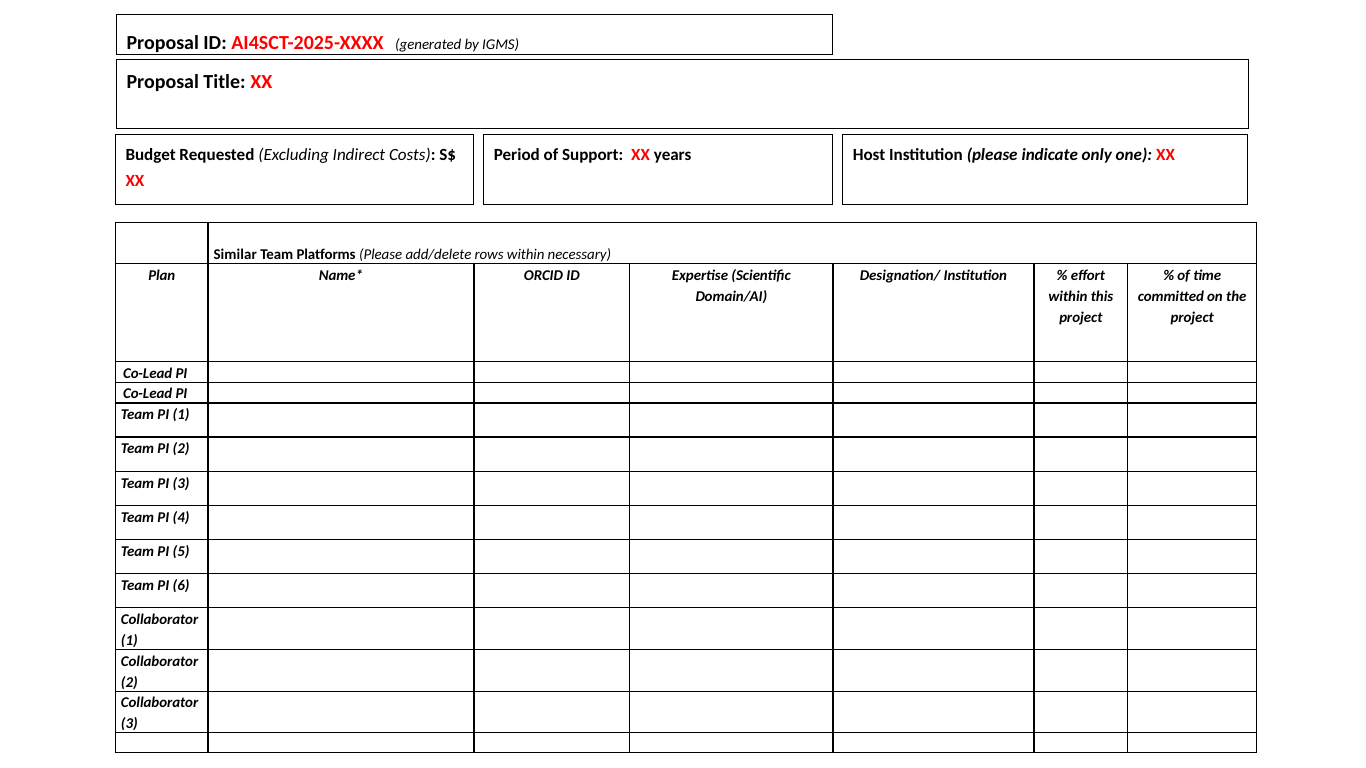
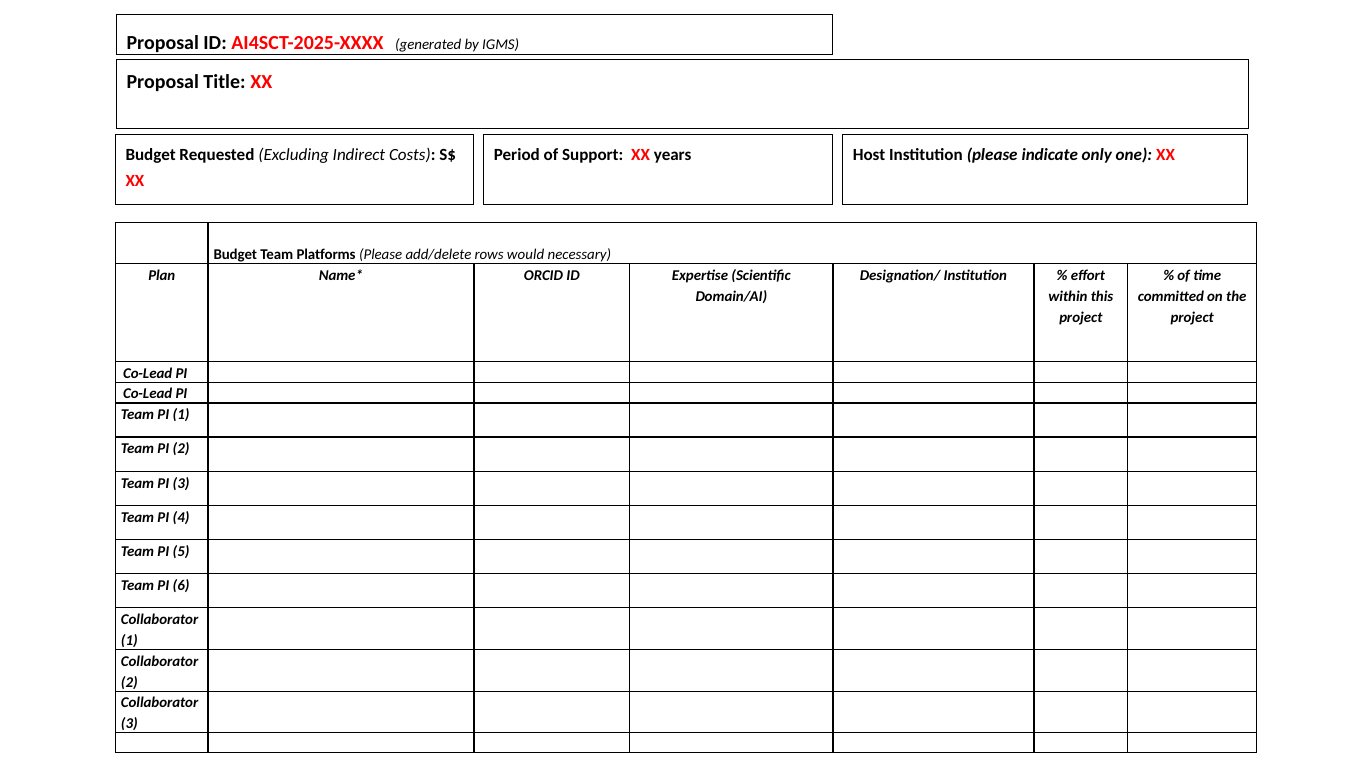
Similar at (235, 255): Similar -> Budget
rows within: within -> would
